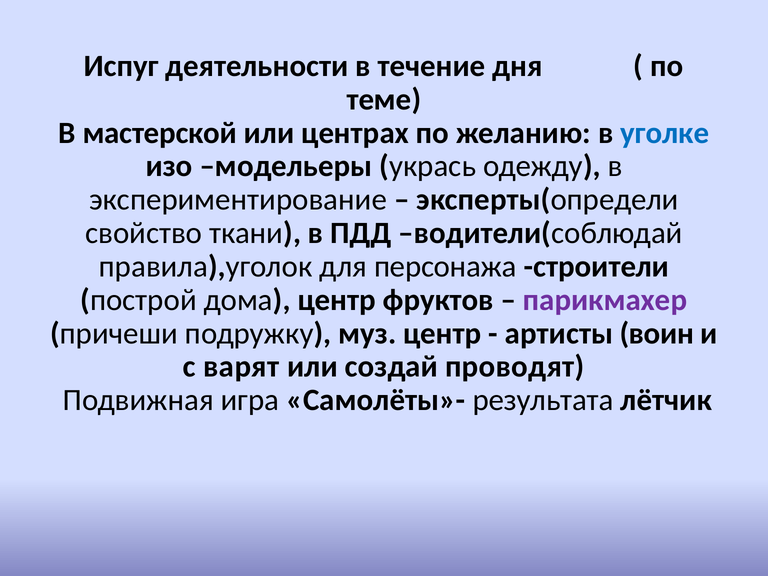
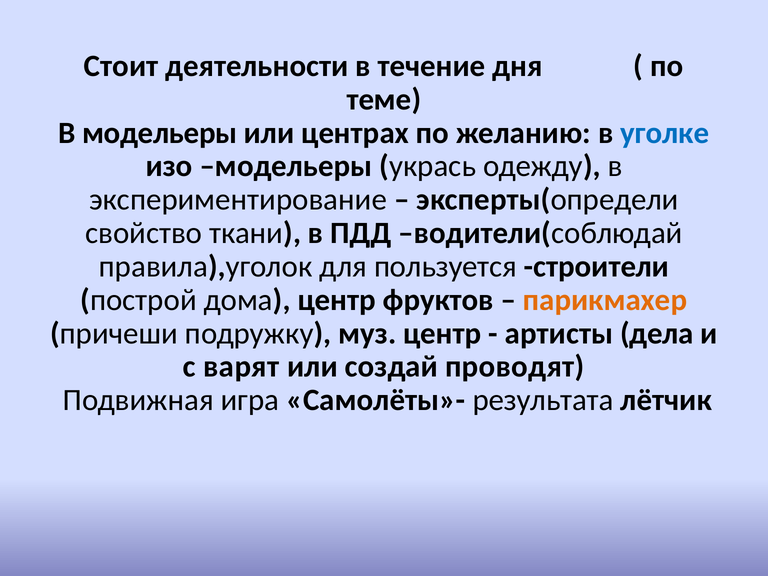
Испуг: Испуг -> Стоит
В мастерской: мастерской -> модельеры
персонажа: персонажа -> пользуется
парикмахер colour: purple -> orange
воин: воин -> дела
